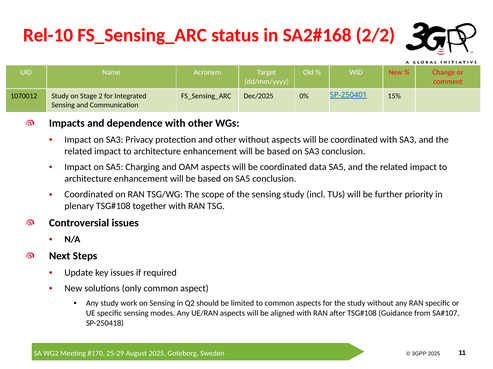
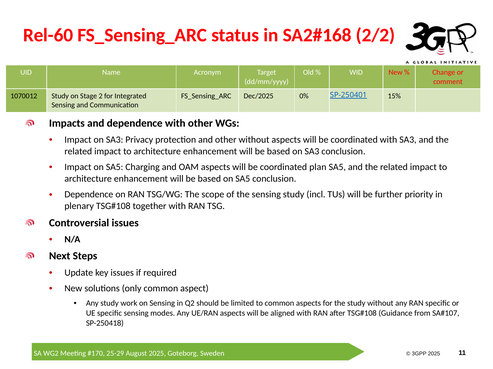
Rel-10: Rel-10 -> Rel-60
data: data -> plan
Coordinated at (89, 195): Coordinated -> Dependence
